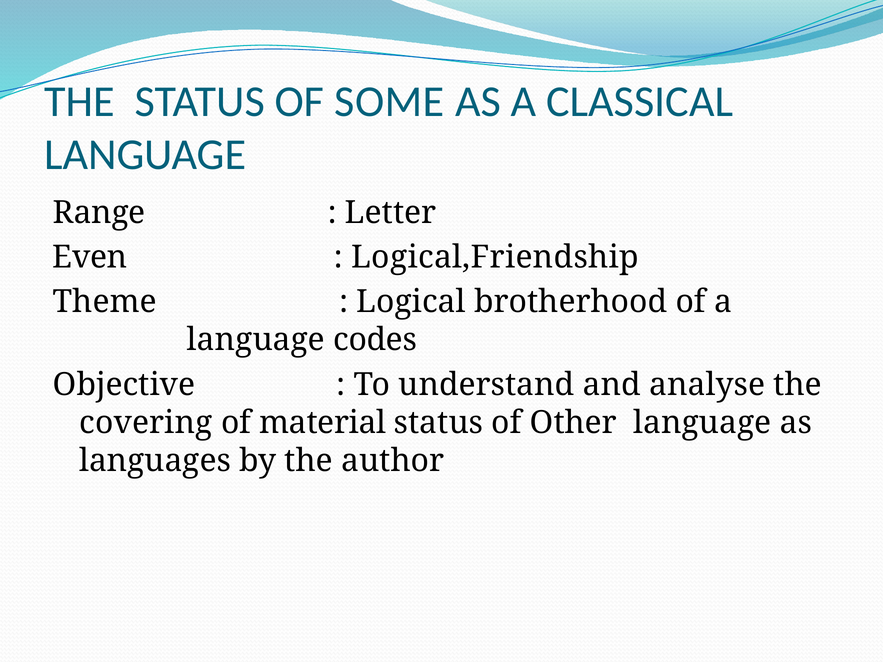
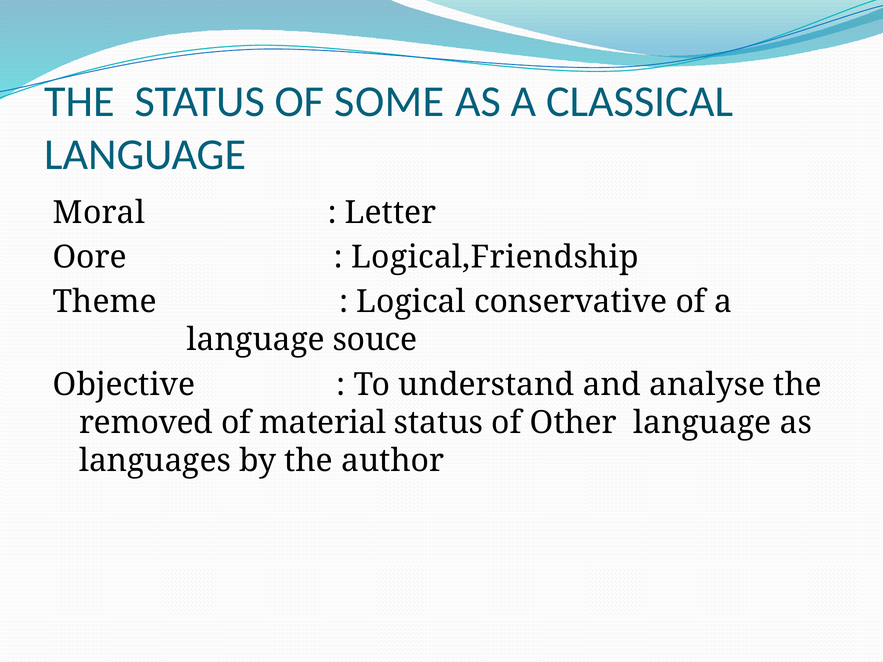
Range: Range -> Moral
Even: Even -> Oore
brotherhood: brotherhood -> conservative
codes: codes -> souce
covering: covering -> removed
